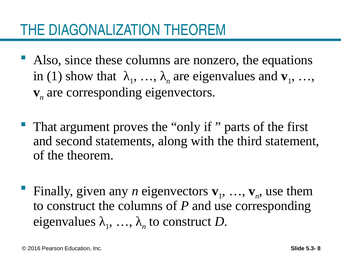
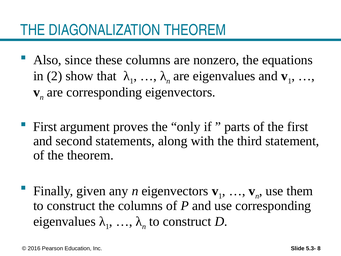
in 1: 1 -> 2
That at (45, 127): That -> First
